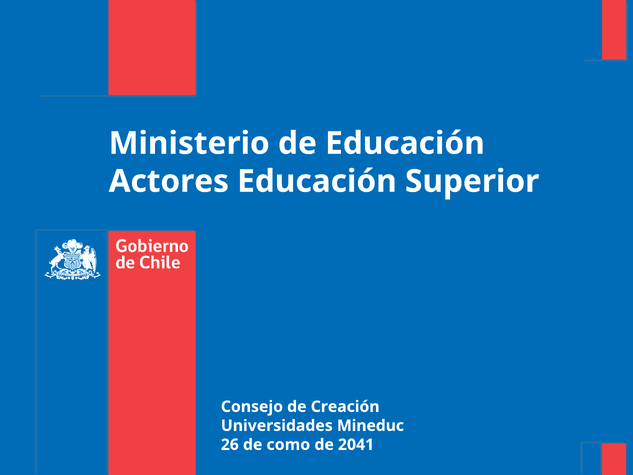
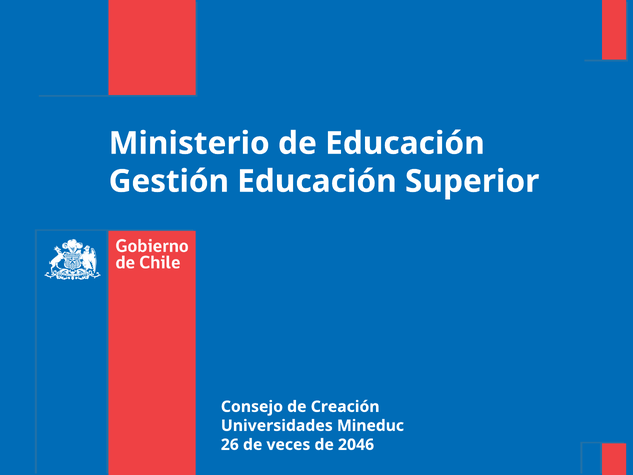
Actores: Actores -> Gestión
como: como -> veces
2041: 2041 -> 2046
